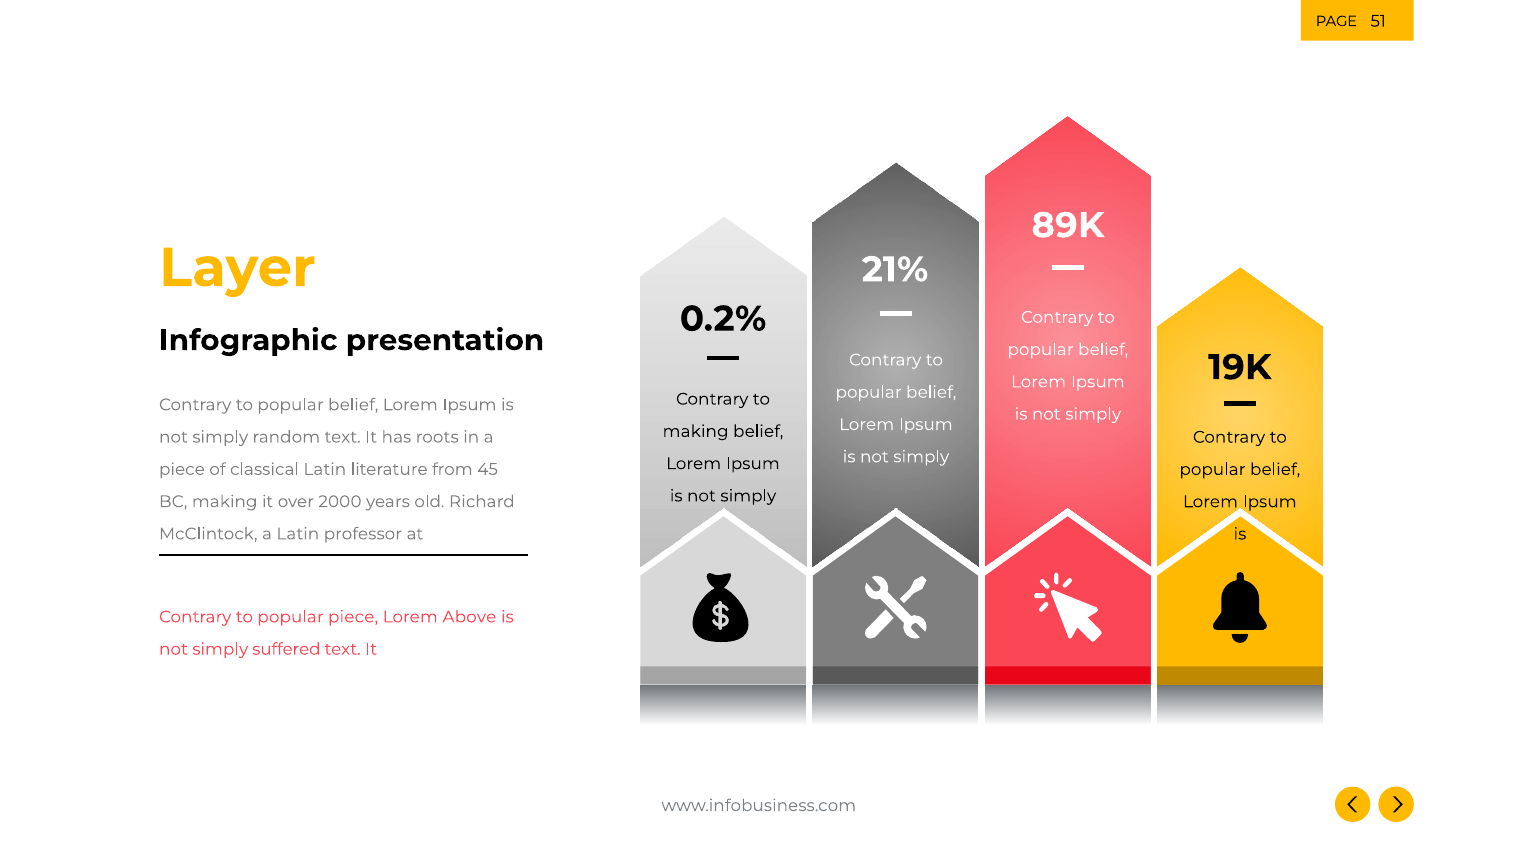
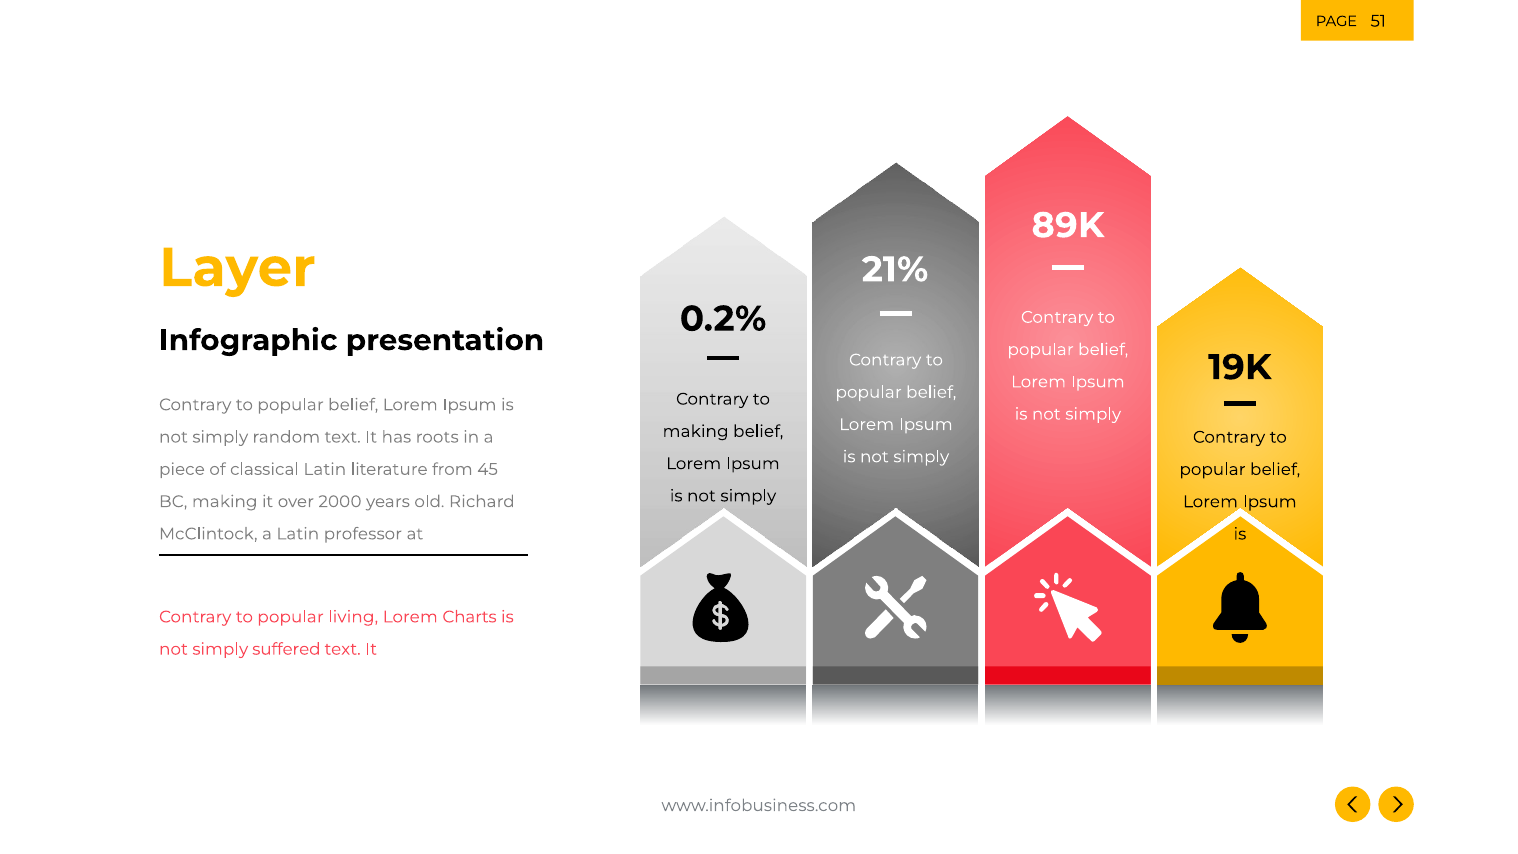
popular piece: piece -> living
Above: Above -> Charts
